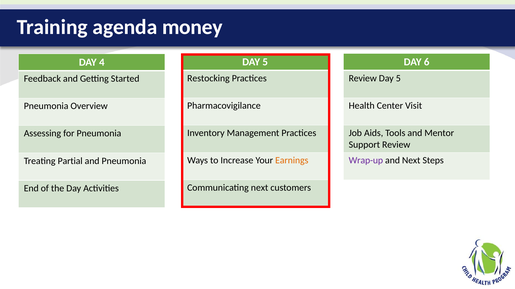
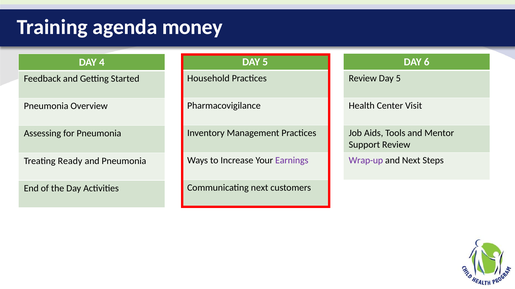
Restocking: Restocking -> Household
Earnings colour: orange -> purple
Partial: Partial -> Ready
